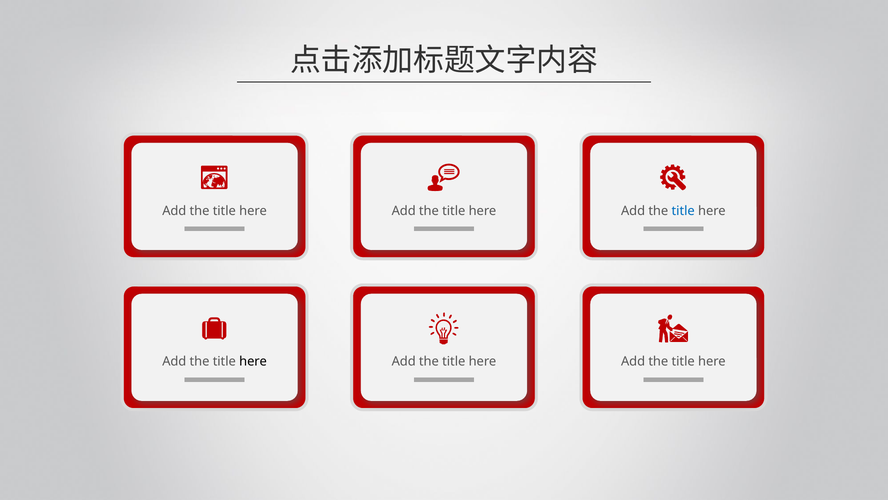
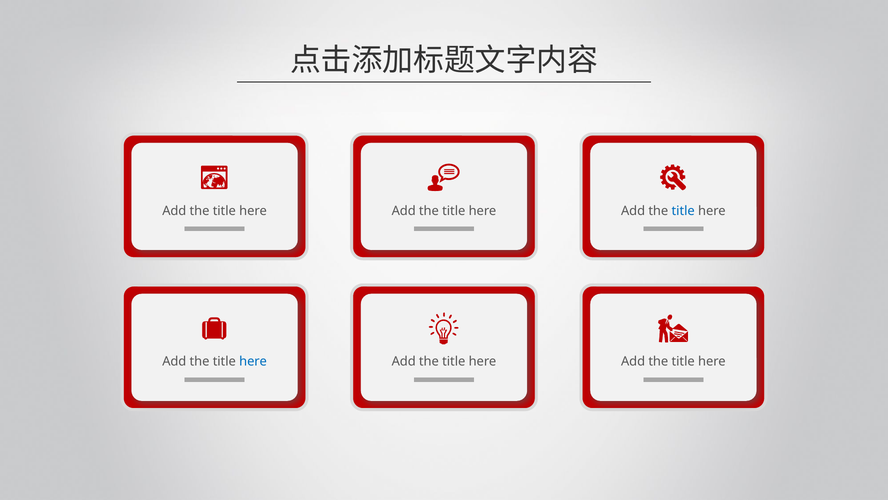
here at (253, 361) colour: black -> blue
